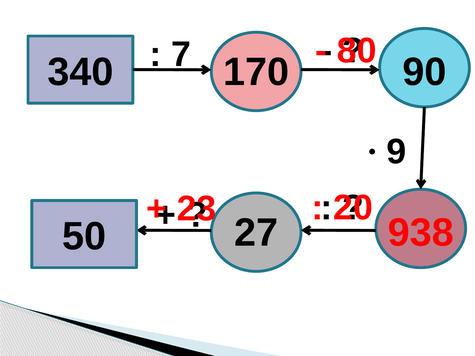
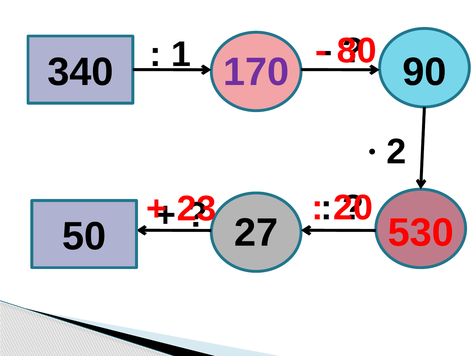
7: 7 -> 1
170 colour: black -> purple
9: 9 -> 2
938: 938 -> 530
